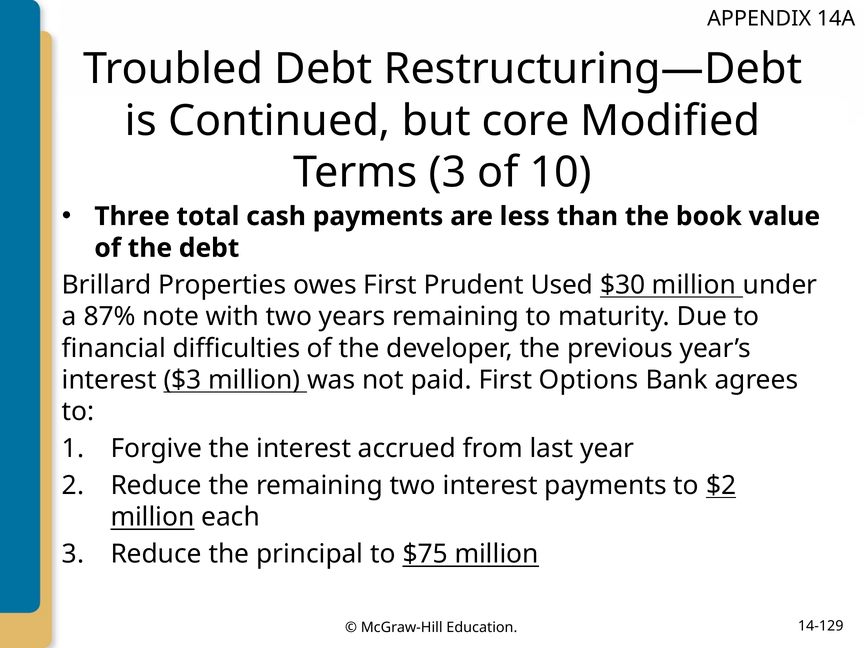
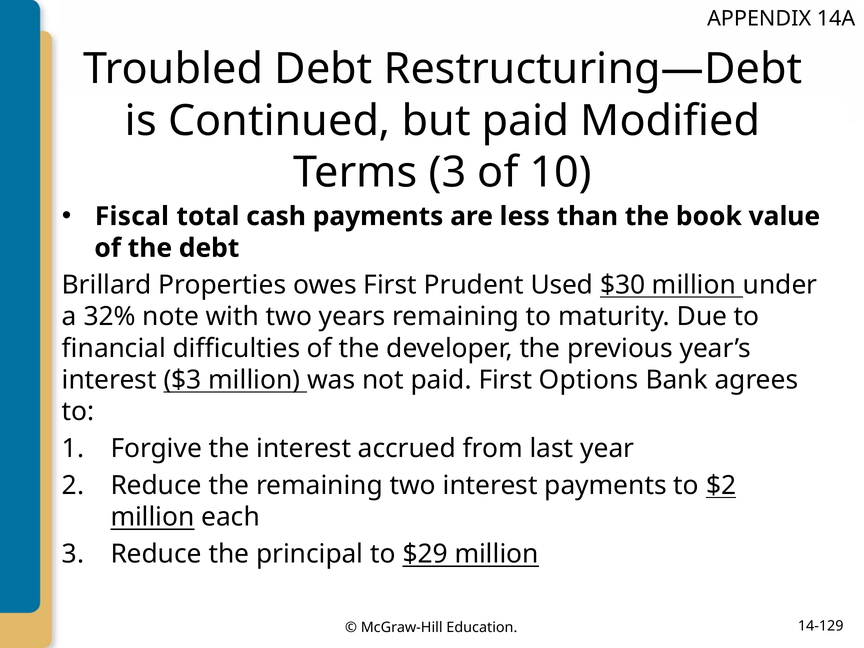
but core: core -> paid
Three: Three -> Fiscal
87%: 87% -> 32%
$75: $75 -> $29
